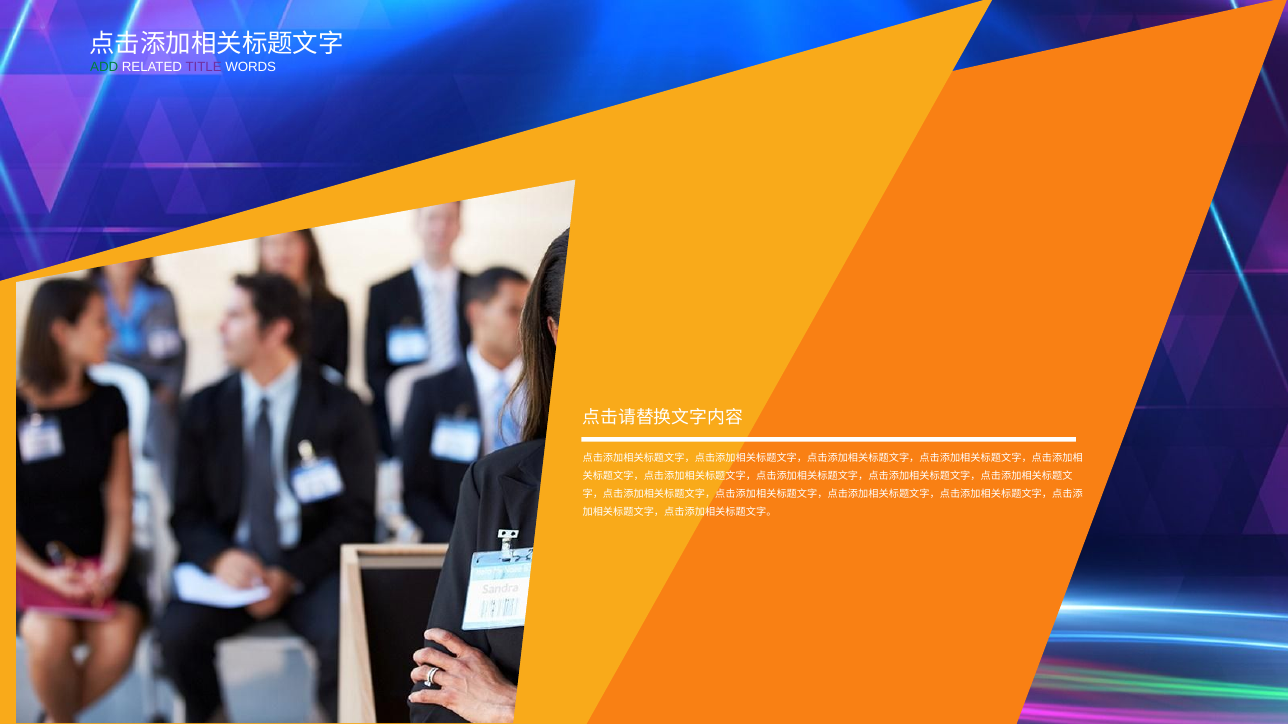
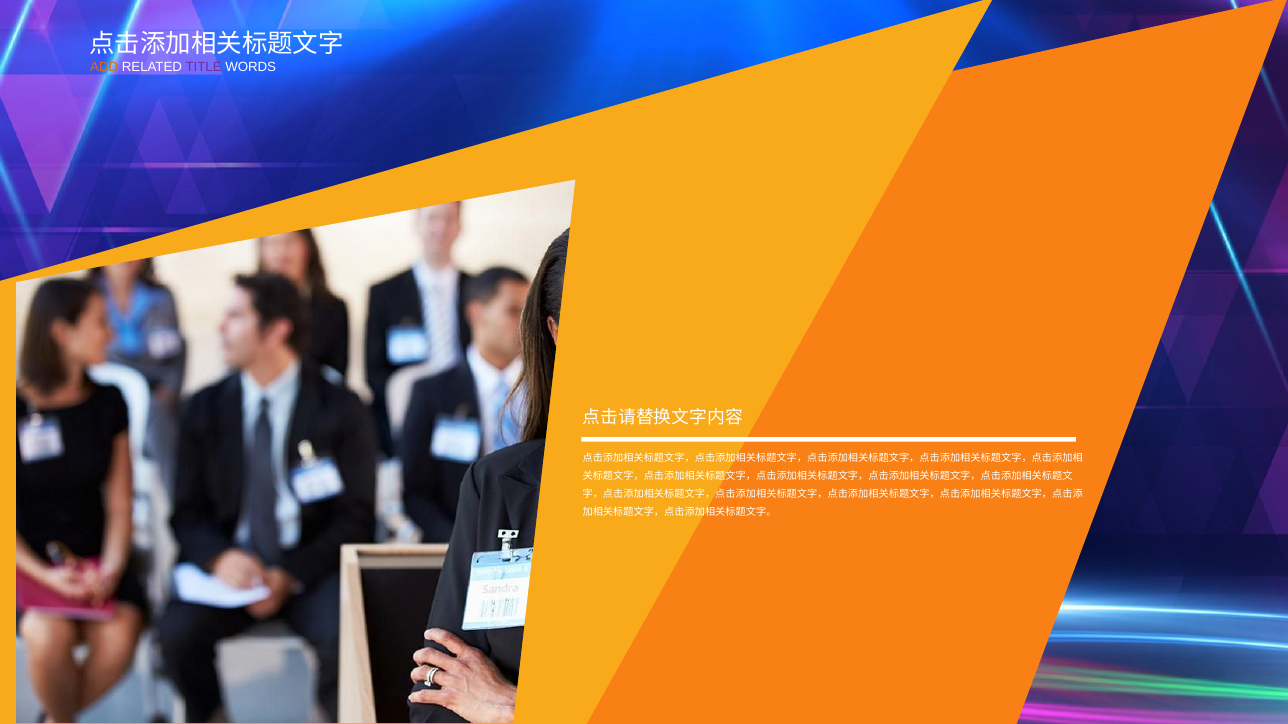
ADD colour: green -> orange
